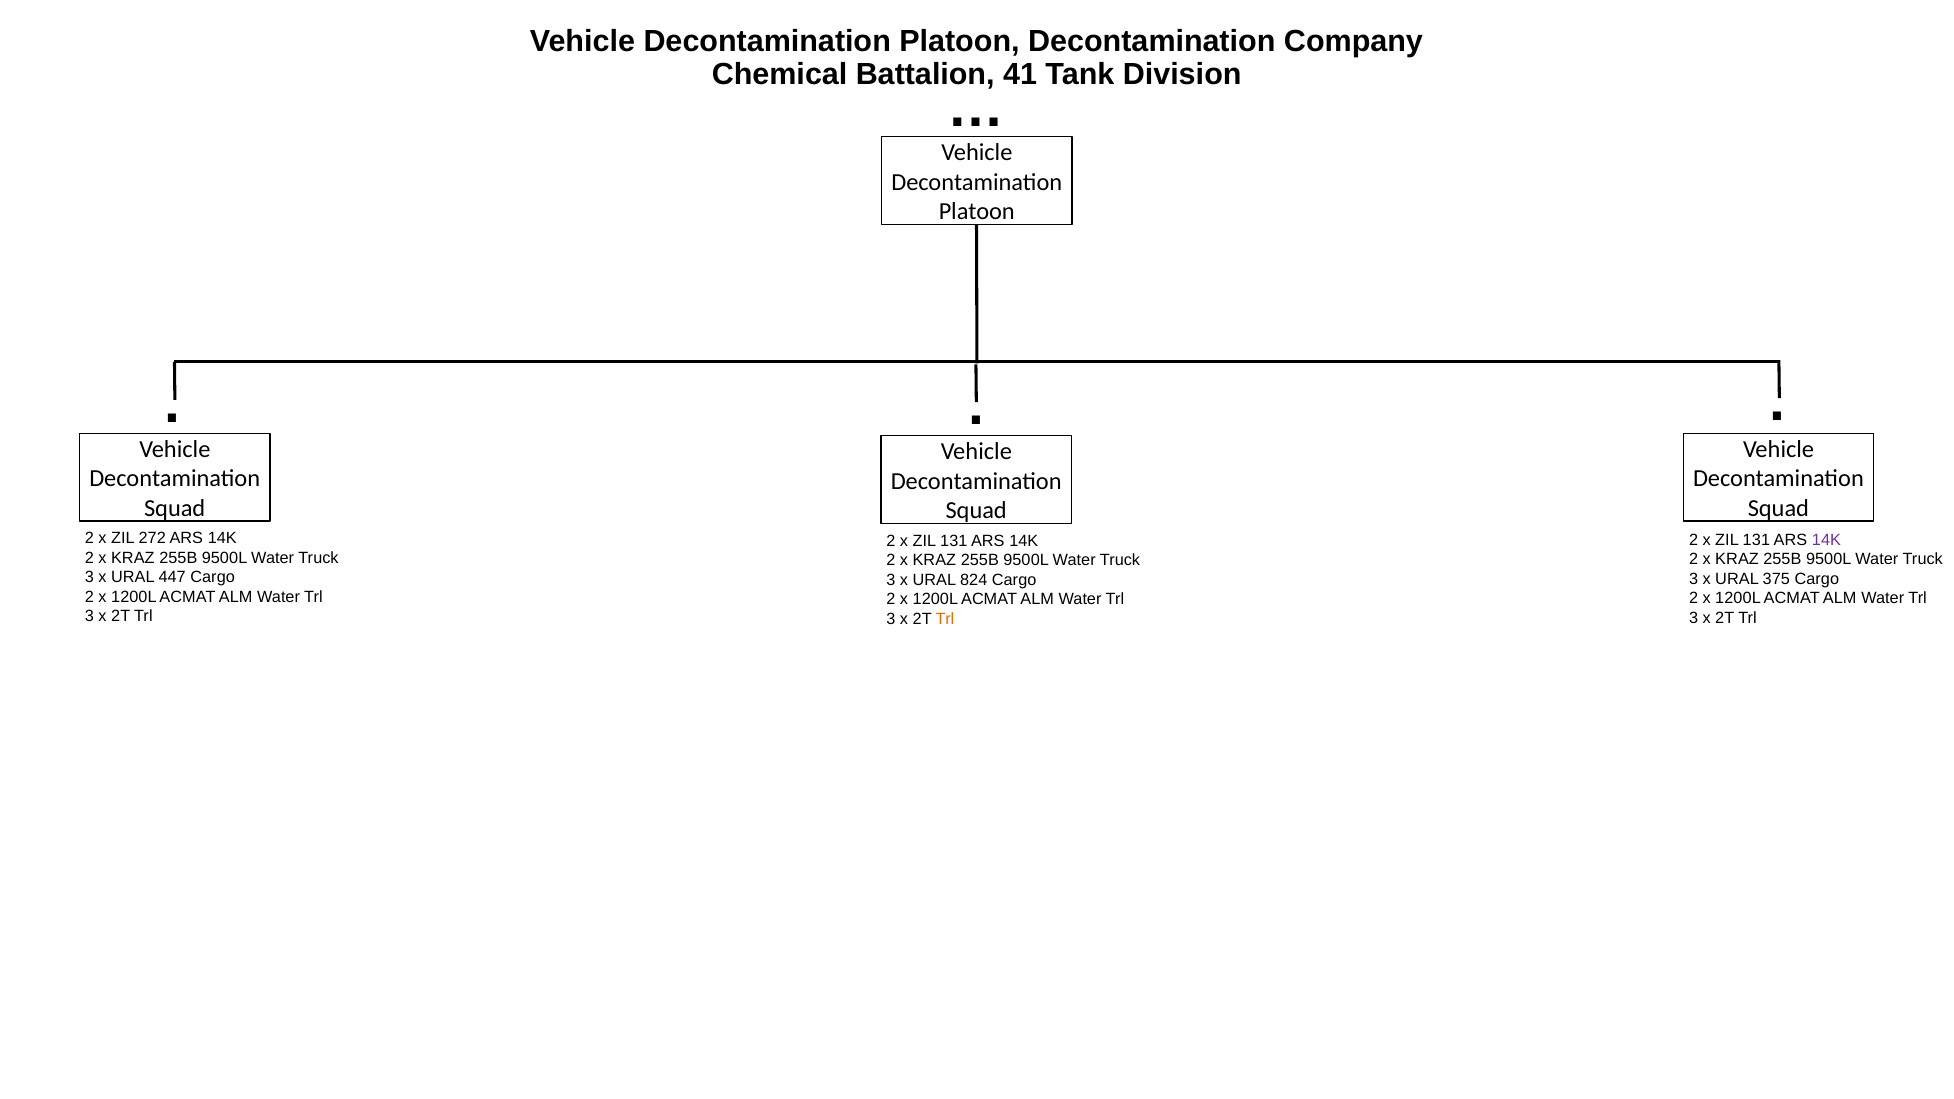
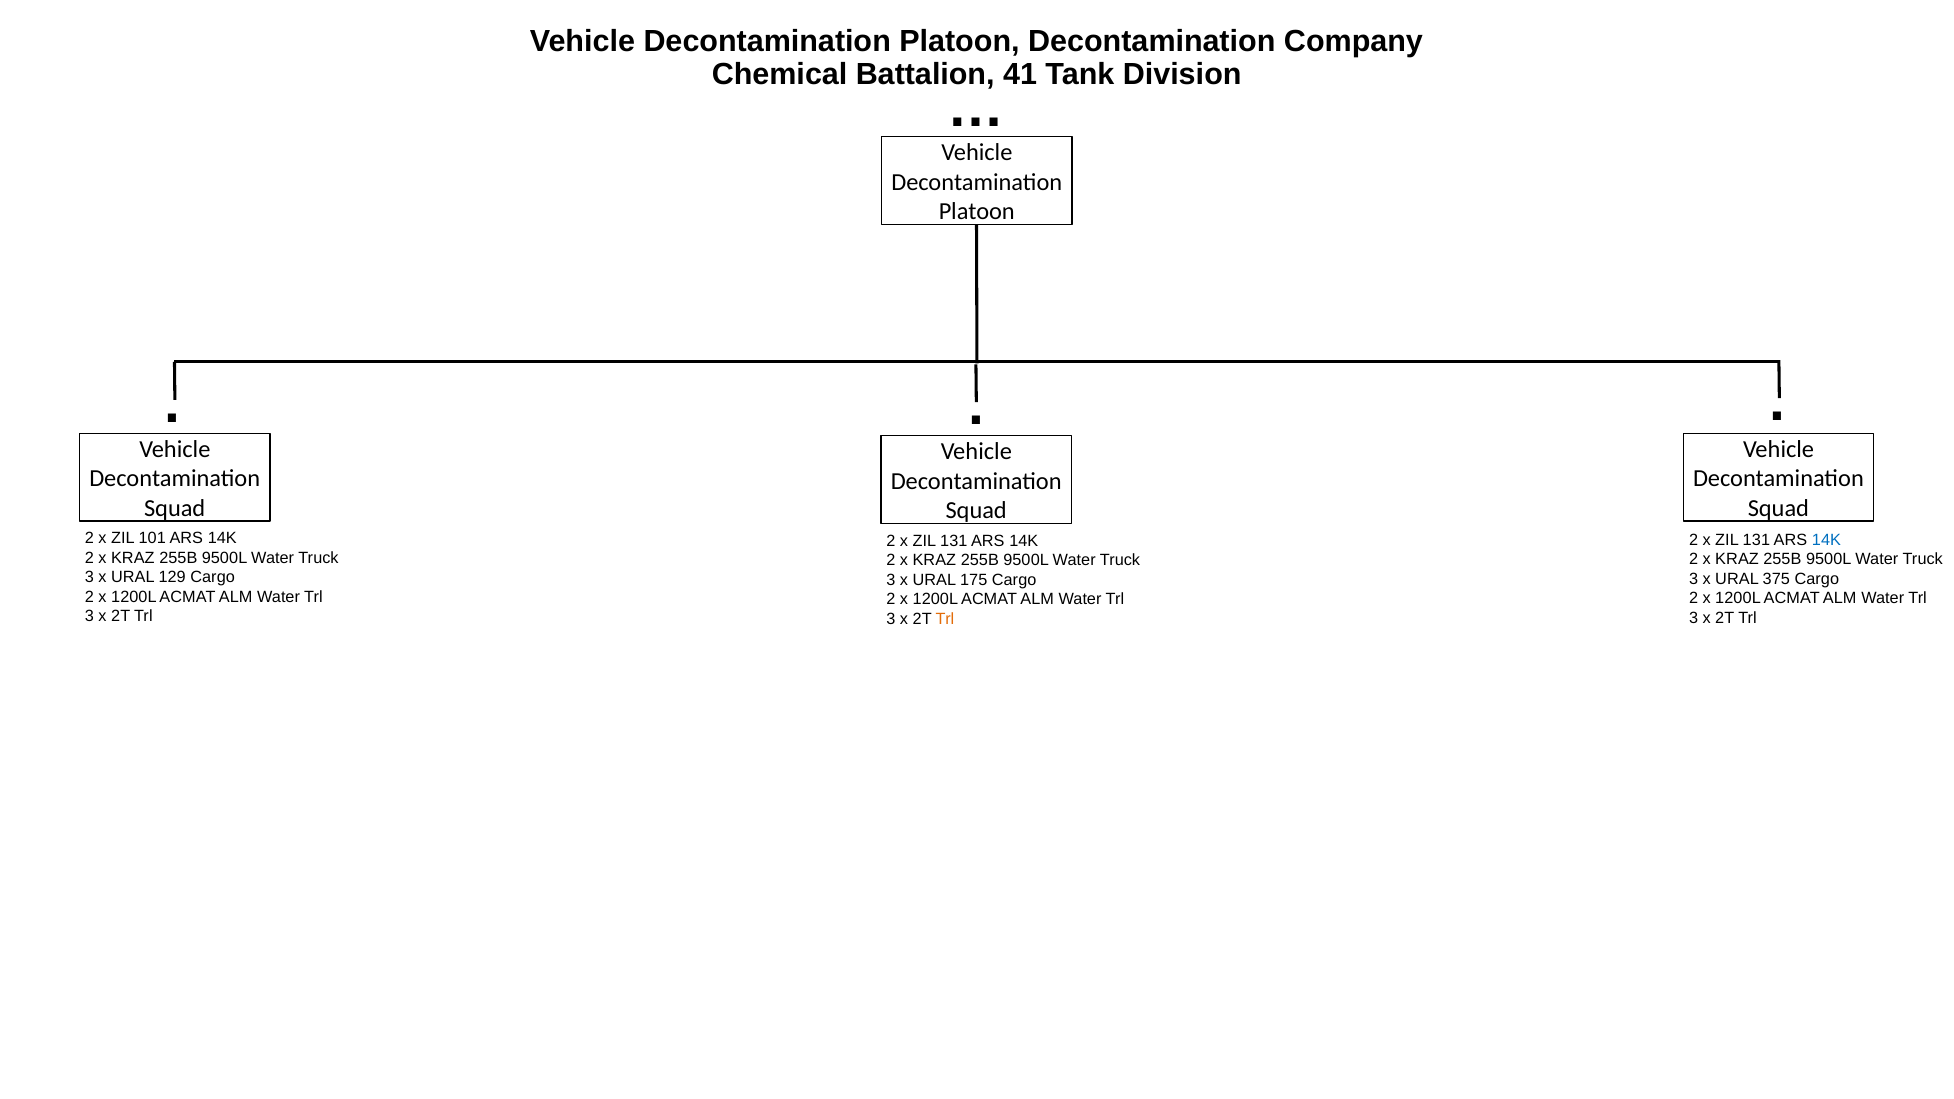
272: 272 -> 101
14K at (1826, 540) colour: purple -> blue
447: 447 -> 129
824: 824 -> 175
